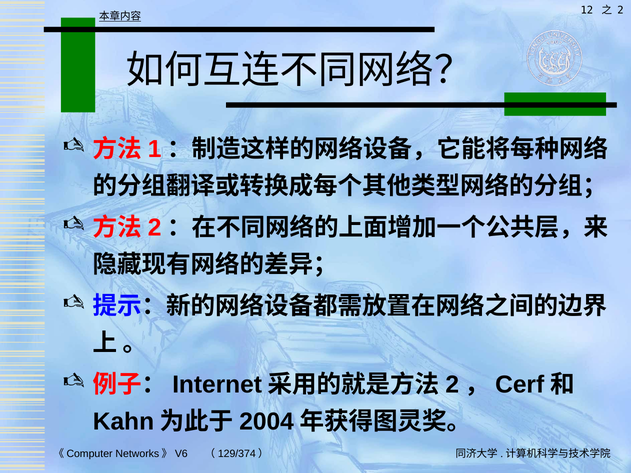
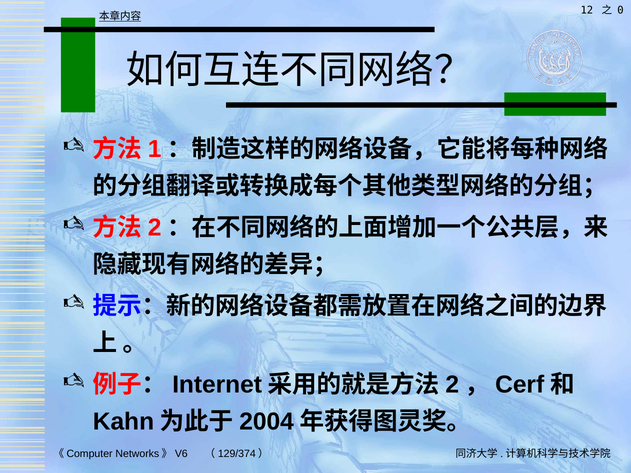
2 at (620, 10): 2 -> 0
